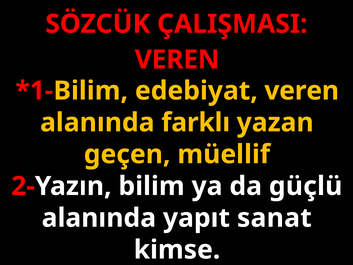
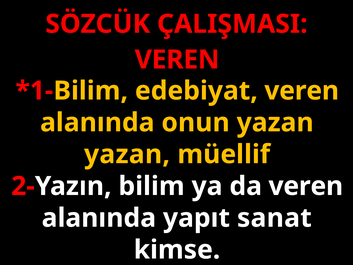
farklı: farklı -> onun
geçen at (127, 154): geçen -> yazan
da güçlü: güçlü -> veren
